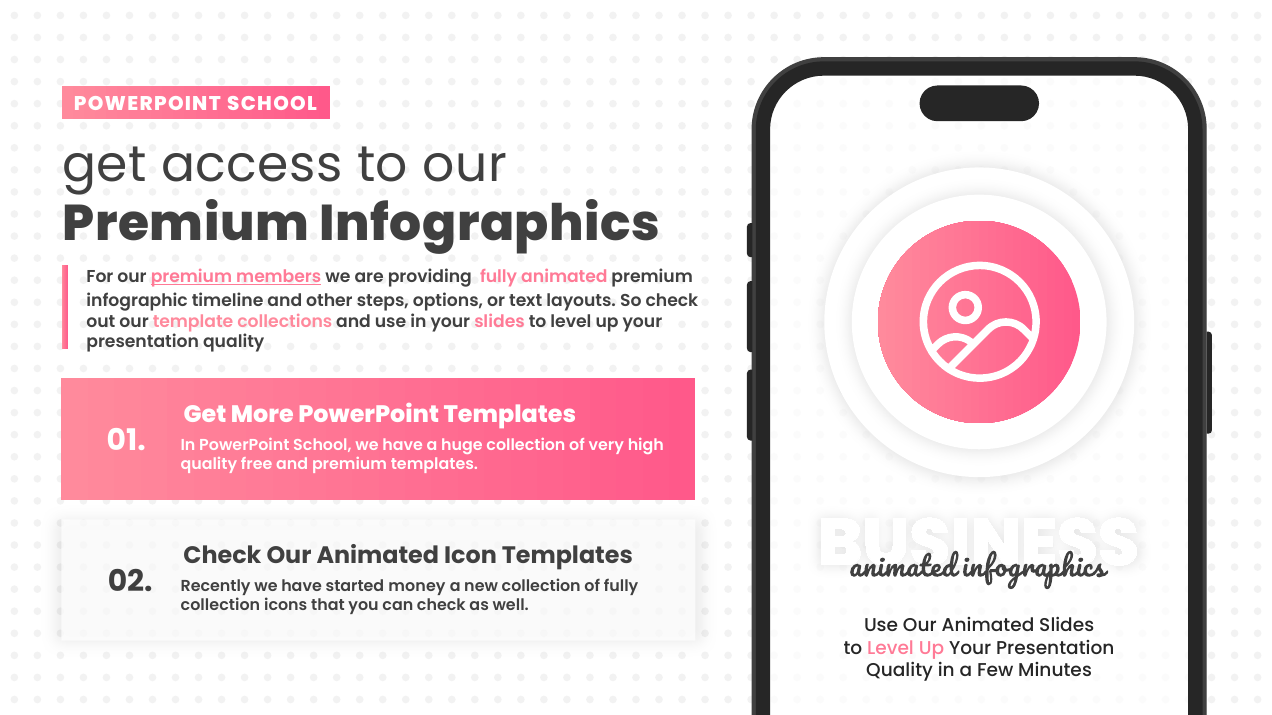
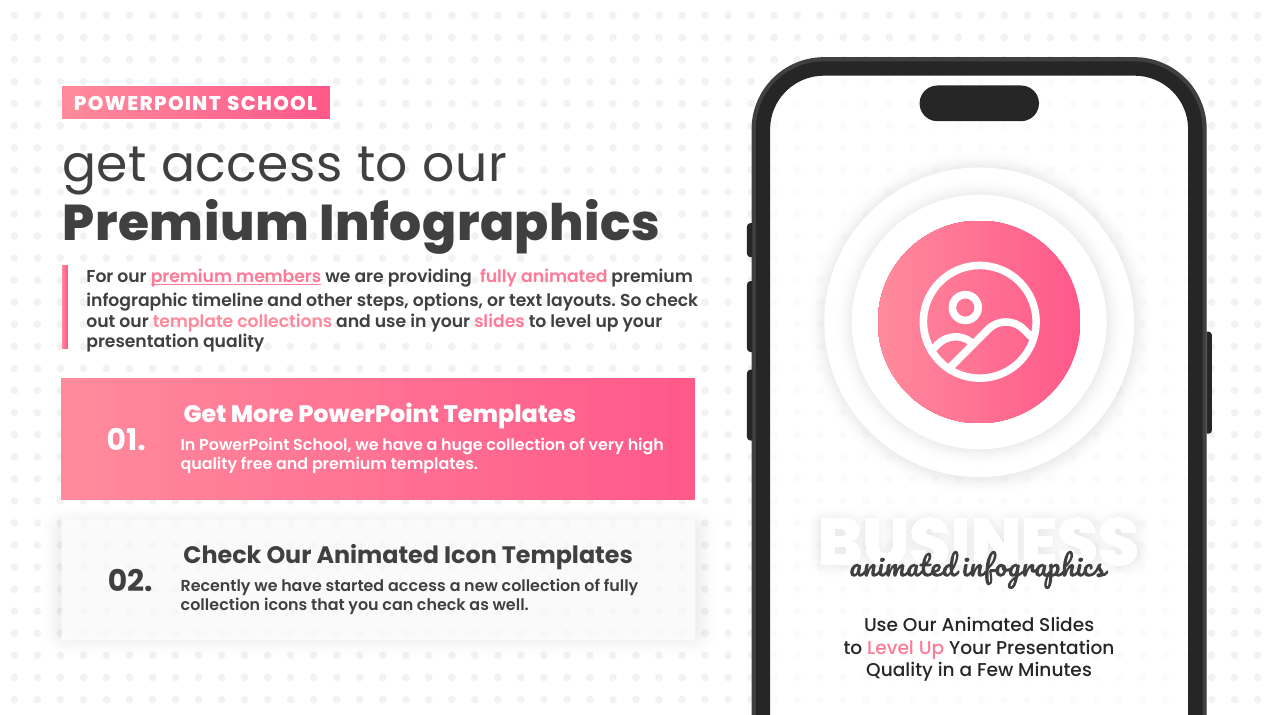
started money: money -> access
